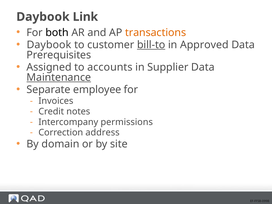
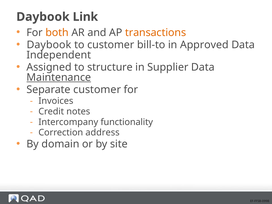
both colour: black -> orange
bill-to underline: present -> none
Prerequisites: Prerequisites -> Independent
accounts: accounts -> structure
Separate employee: employee -> customer
permissions: permissions -> functionality
